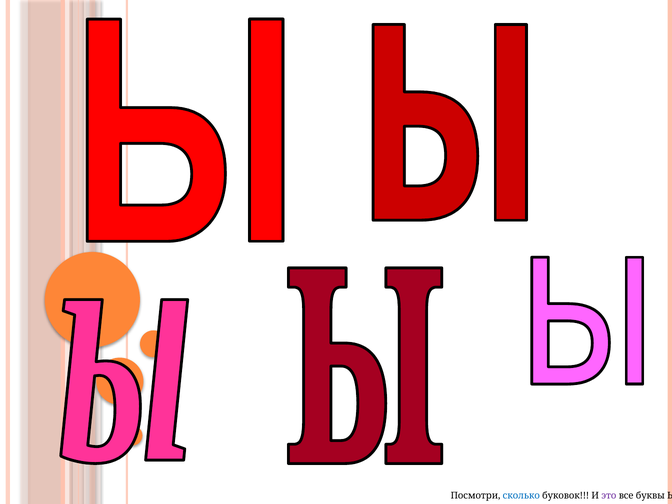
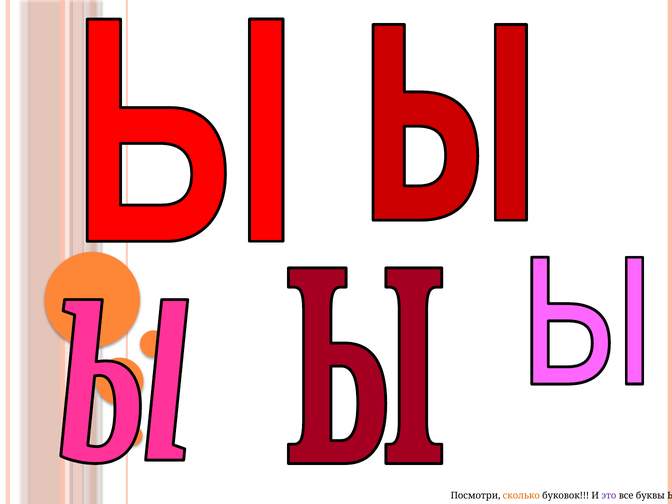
сколько colour: blue -> orange
